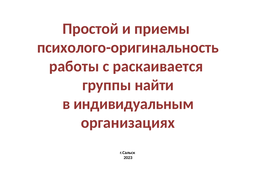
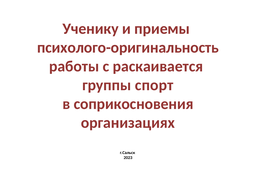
Простой: Простой -> Ученику
найти: найти -> спорт
индивидуальным: индивидуальным -> соприкосновения
